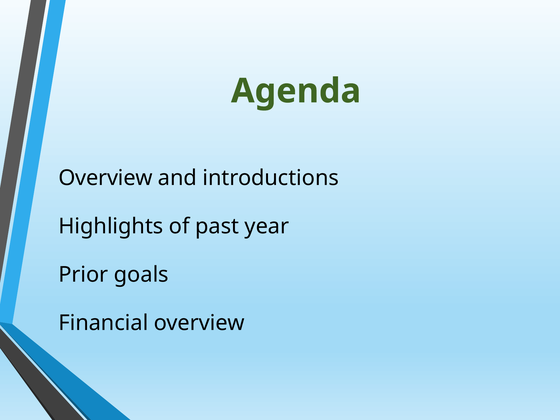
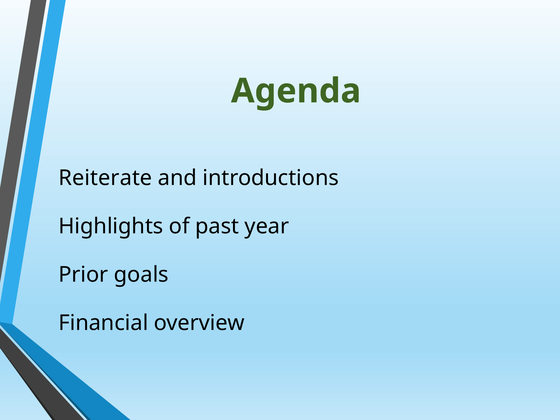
Overview at (106, 178): Overview -> Reiterate
